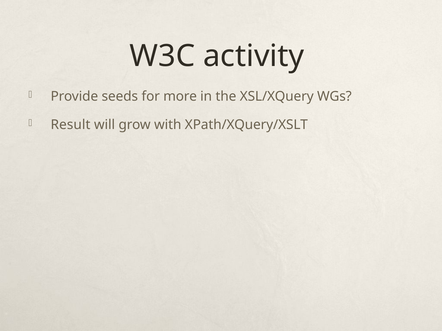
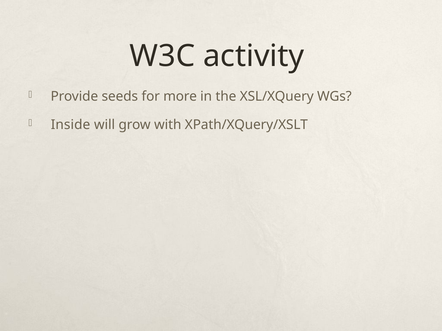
Result: Result -> Inside
